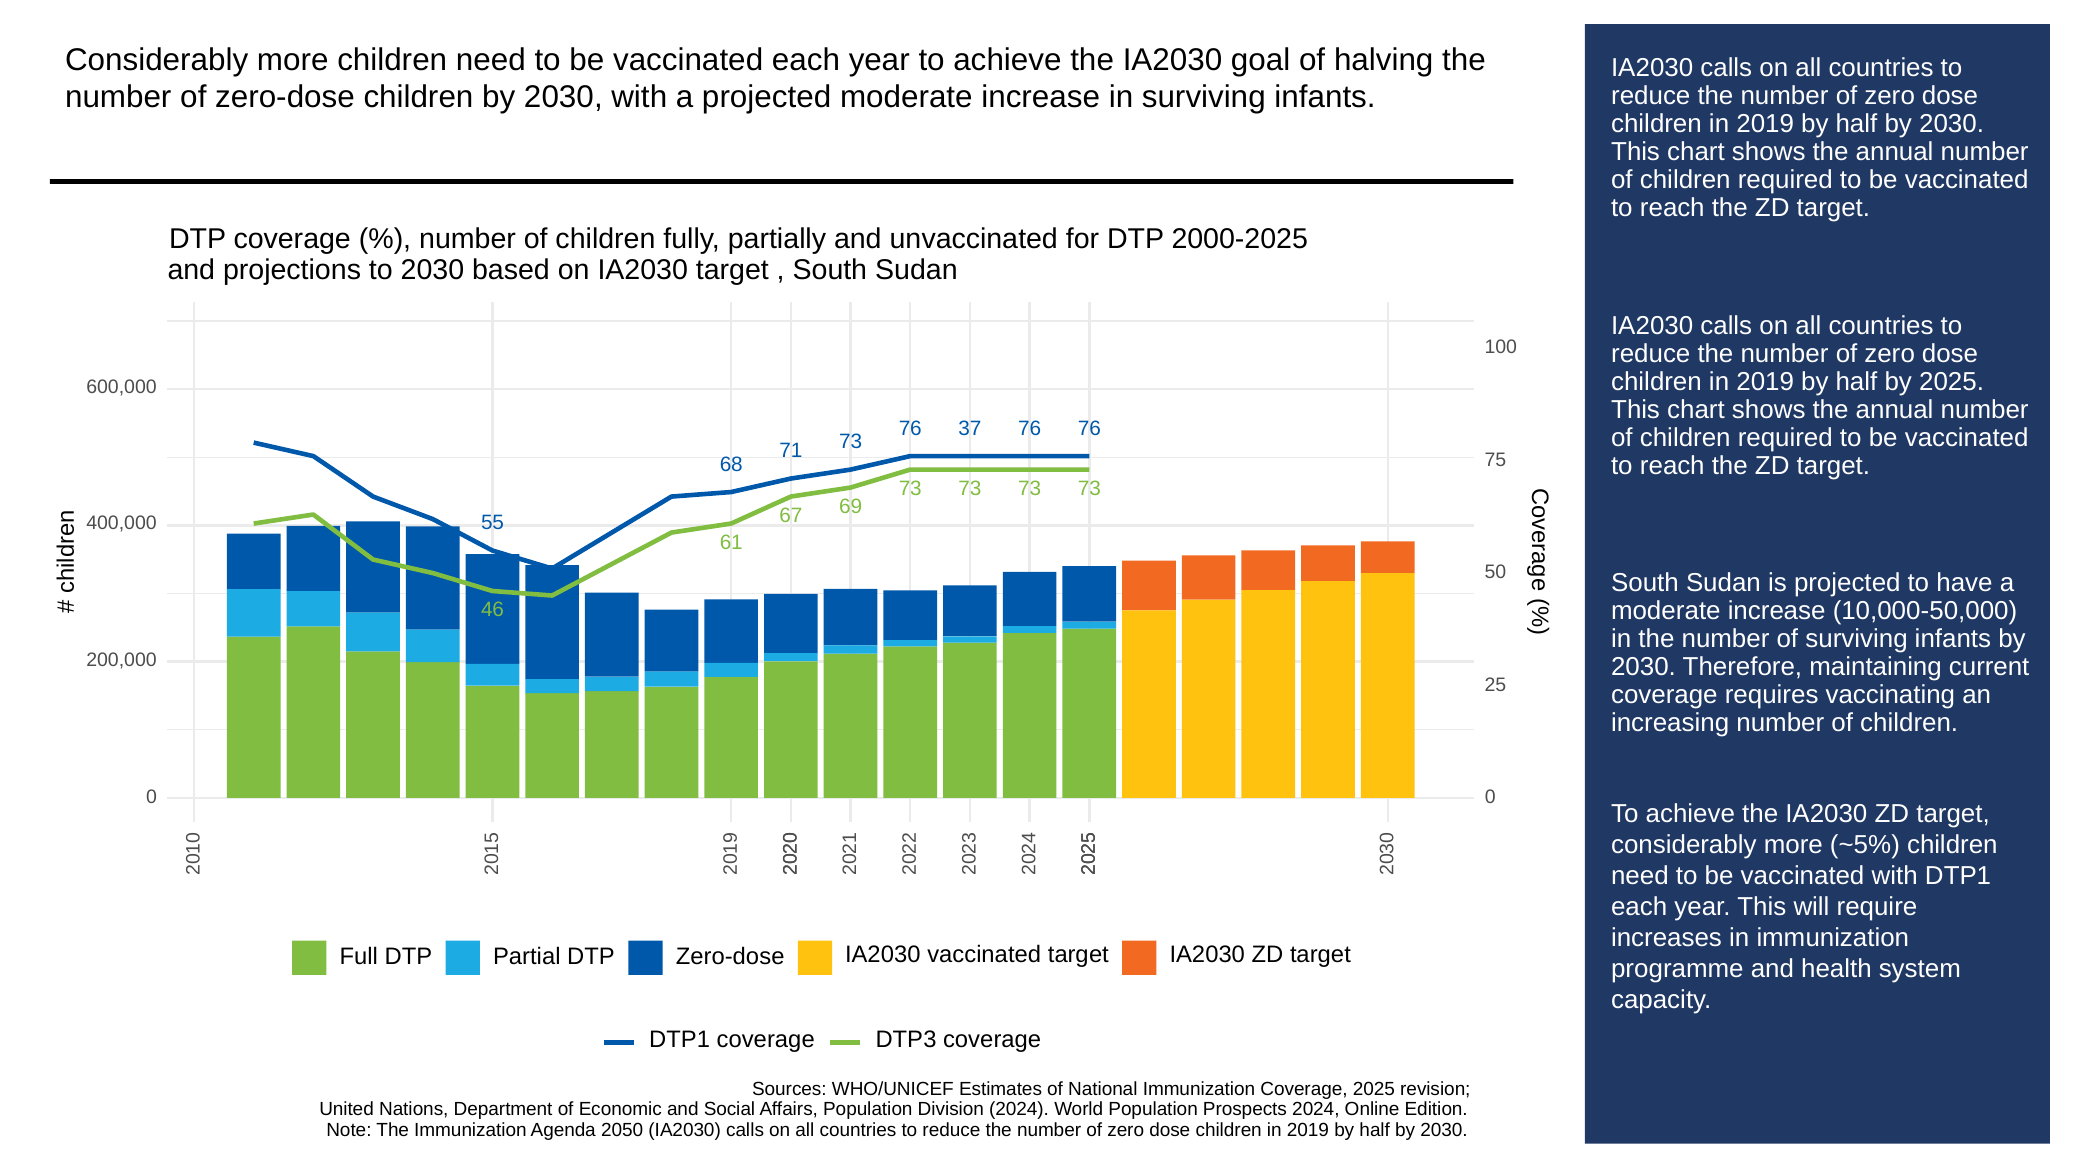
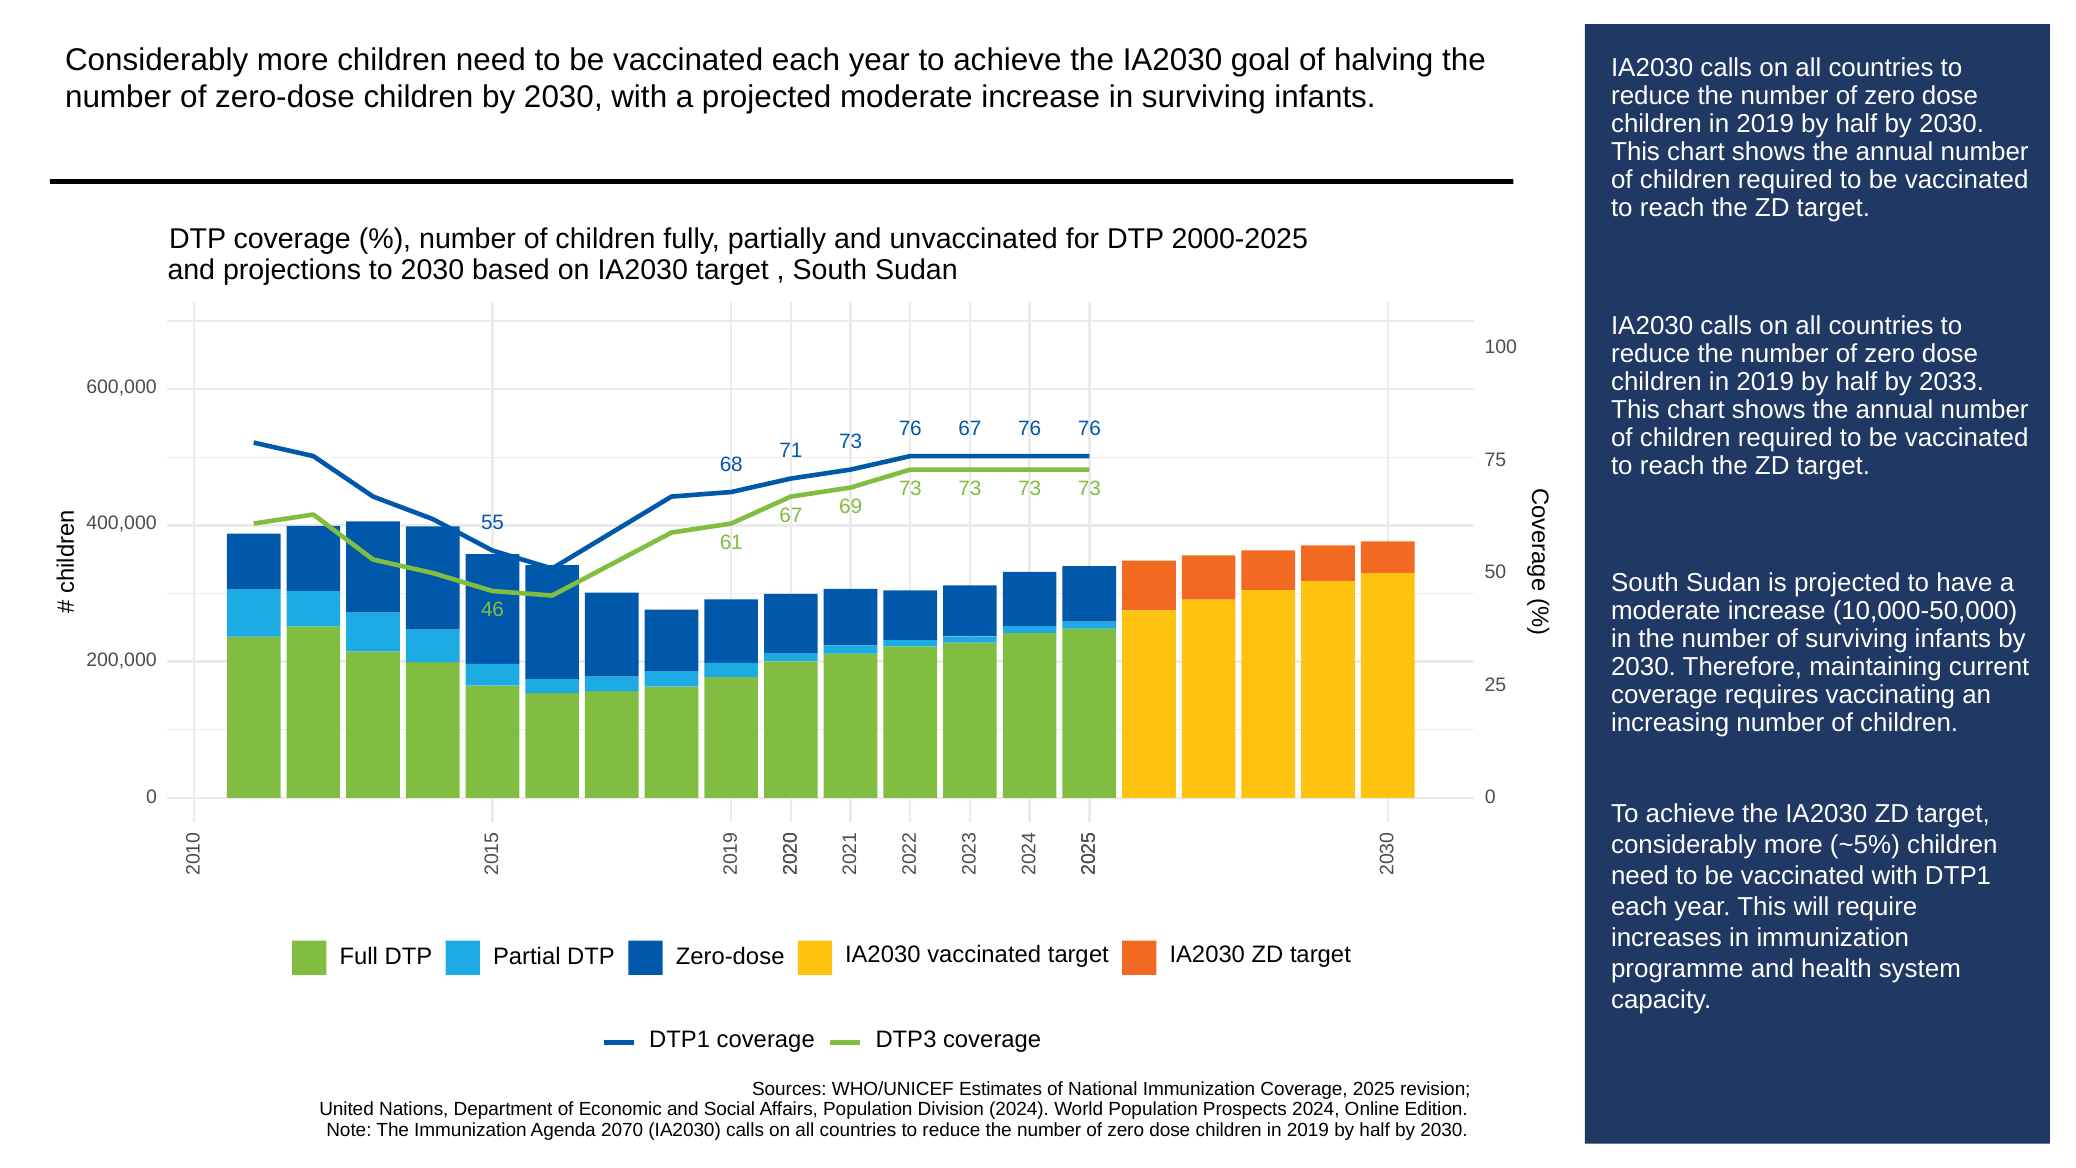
by 2025: 2025 -> 2033
76 37: 37 -> 67
2050: 2050 -> 2070
